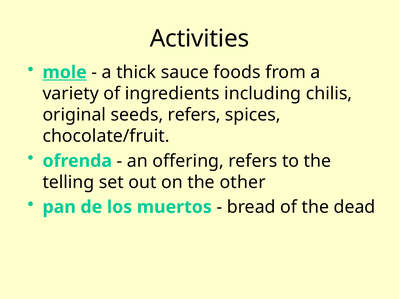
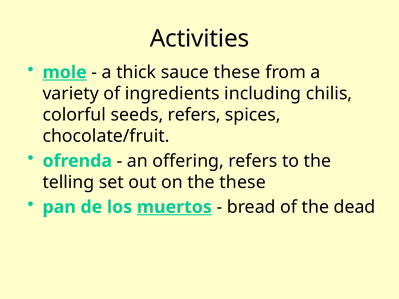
sauce foods: foods -> these
original: original -> colorful
the other: other -> these
muertos underline: none -> present
